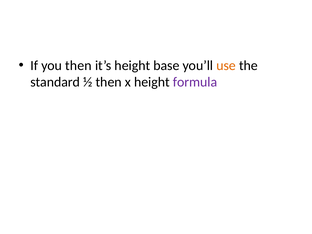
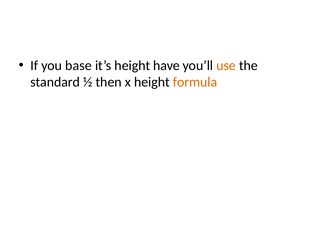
you then: then -> base
base: base -> have
formula colour: purple -> orange
